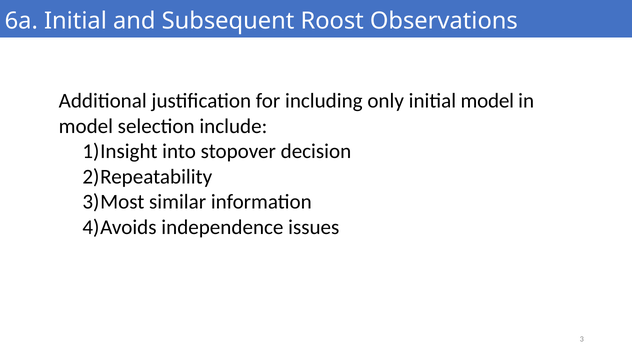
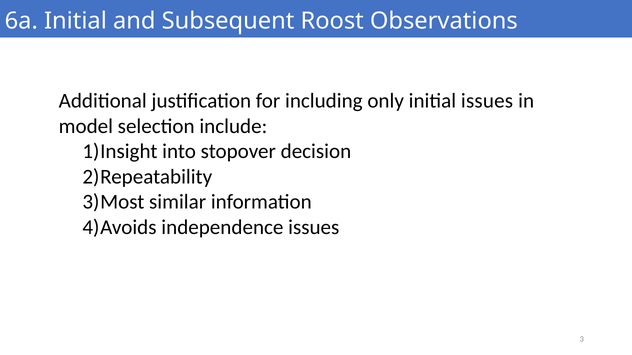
initial model: model -> issues
